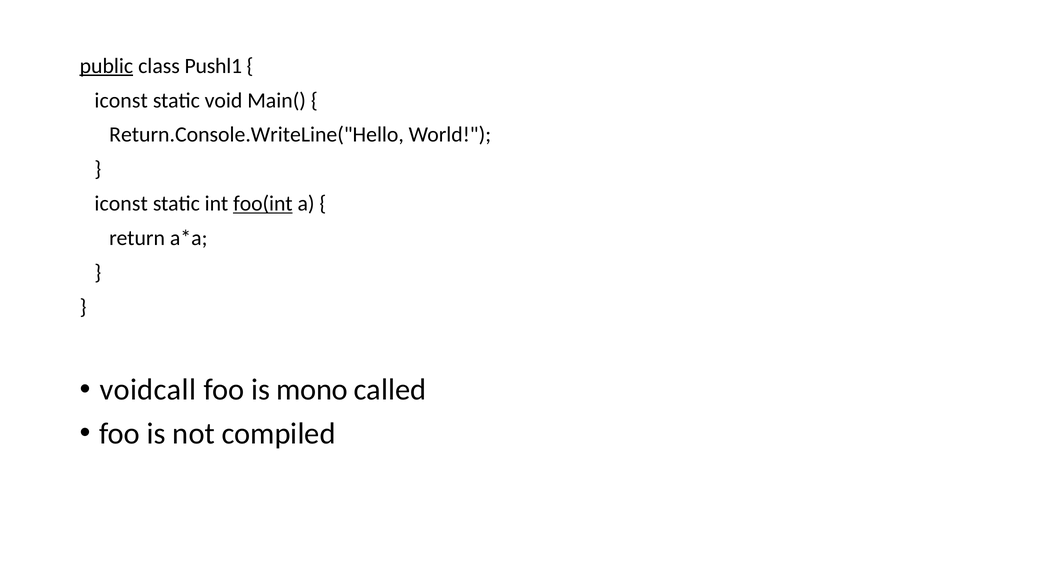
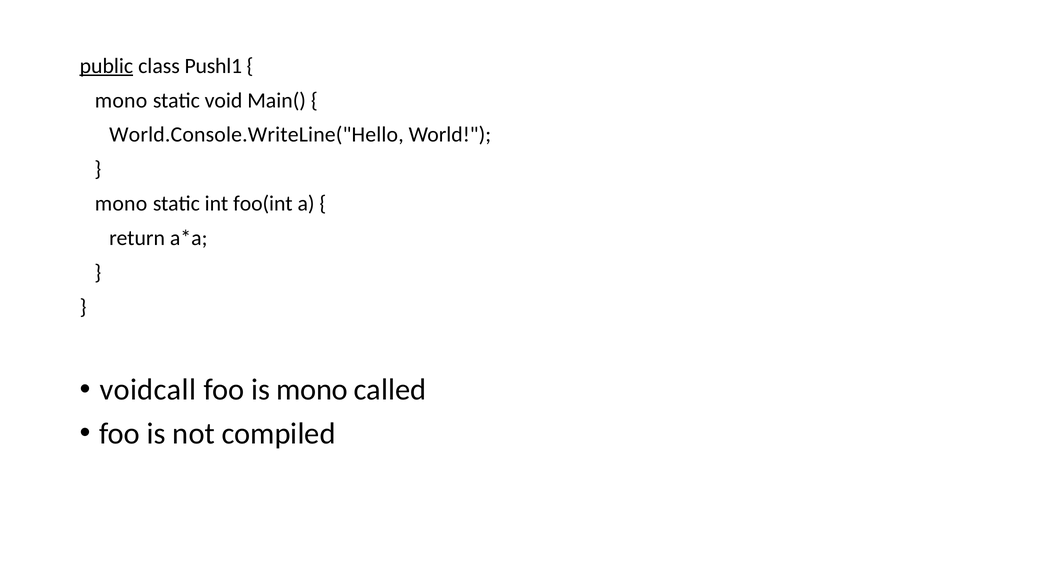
iconst at (121, 100): iconst -> mono
Return.Console.WriteLine("Hello: Return.Console.WriteLine("Hello -> World.Console.WriteLine("Hello
iconst at (121, 204): iconst -> mono
foo(int underline: present -> none
